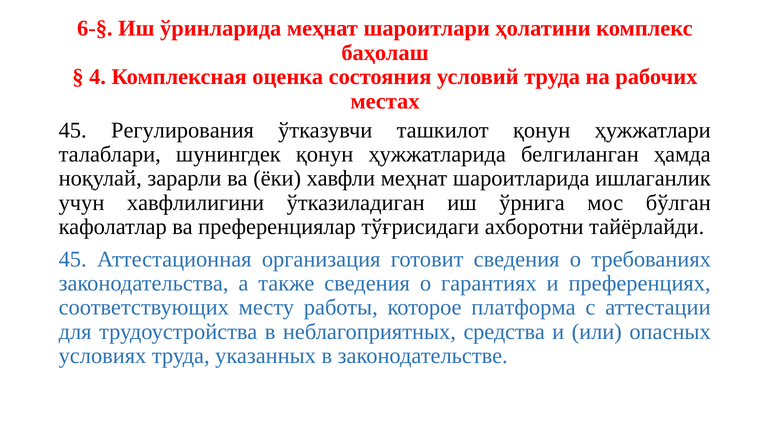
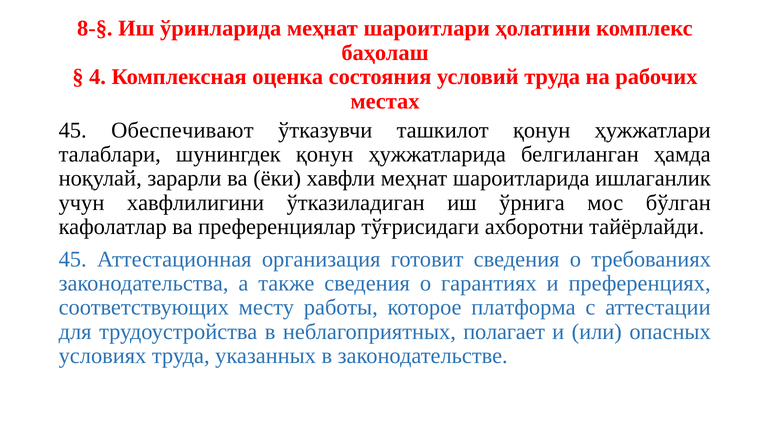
6-§: 6-§ -> 8-§
Регулирования: Регулирования -> Обеспечивают
средства: средства -> полагает
